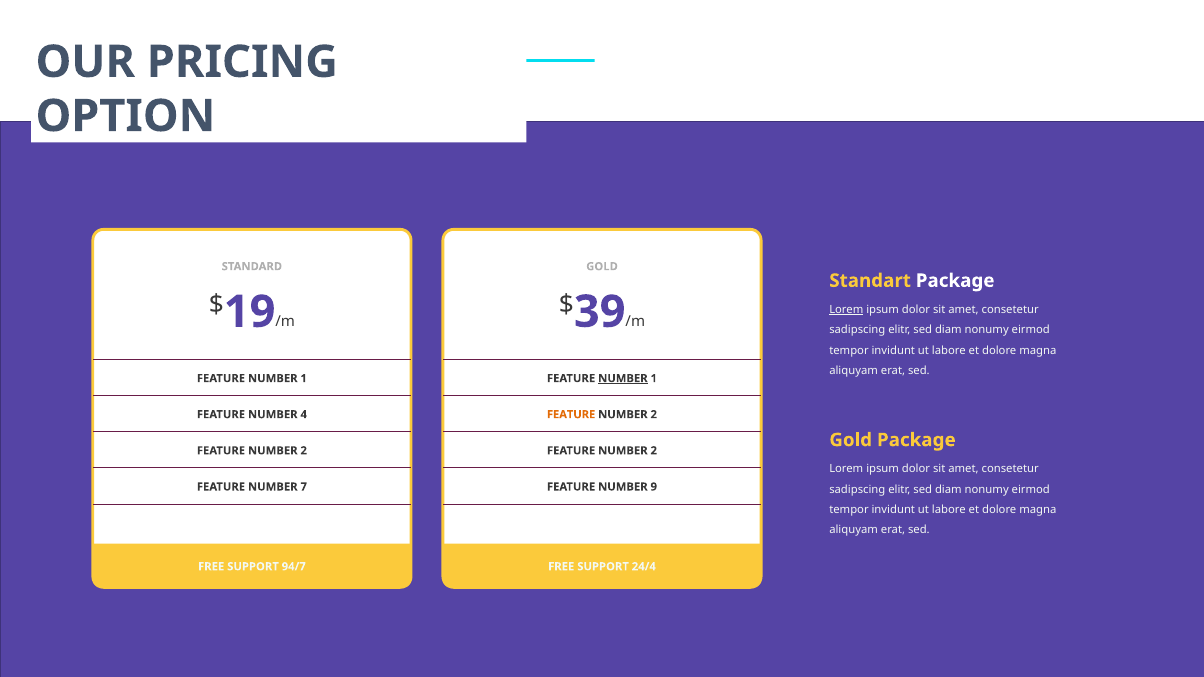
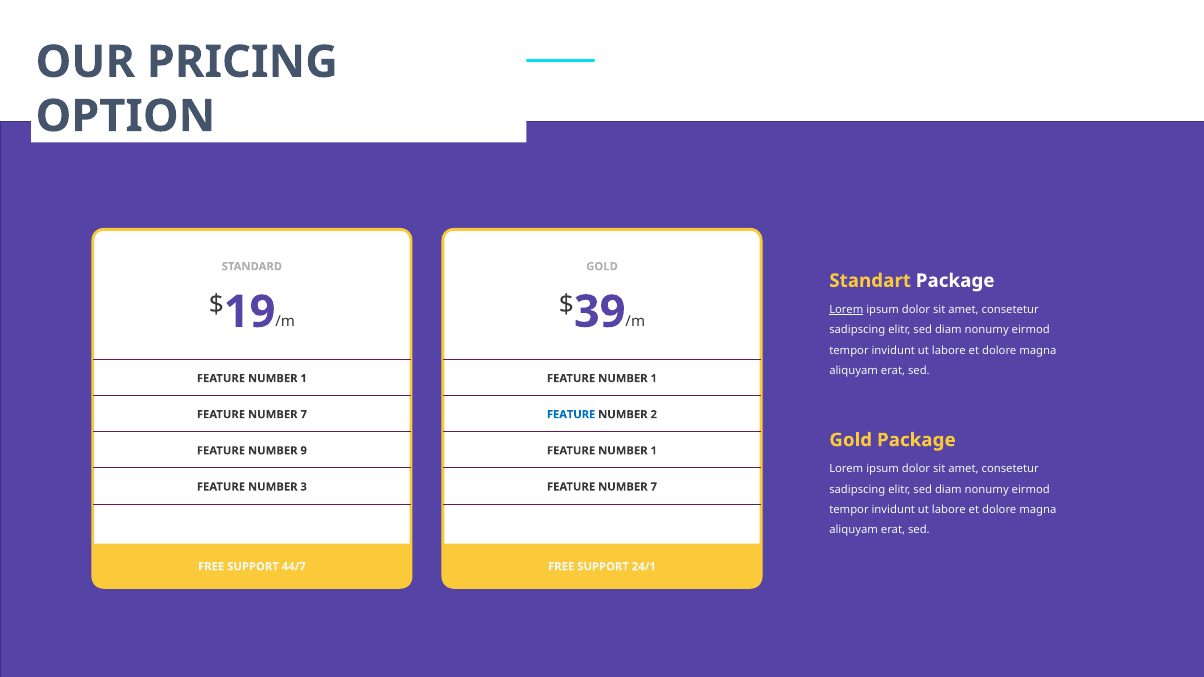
NUMBER at (623, 379) underline: present -> none
4 at (304, 415): 4 -> 7
FEATURE at (571, 415) colour: orange -> blue
2 at (304, 451): 2 -> 9
2 at (654, 451): 2 -> 1
7: 7 -> 3
9 at (654, 487): 9 -> 7
94/7: 94/7 -> 44/7
24/4: 24/4 -> 24/1
